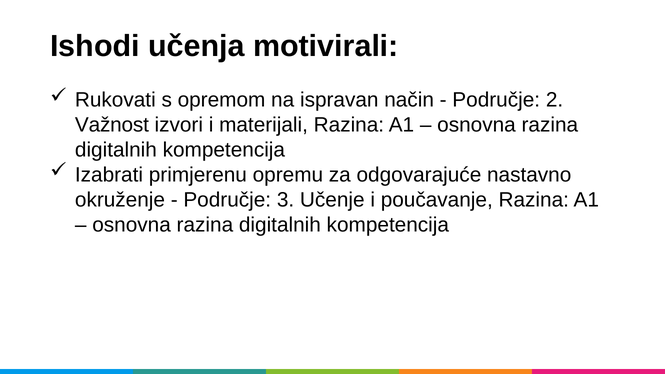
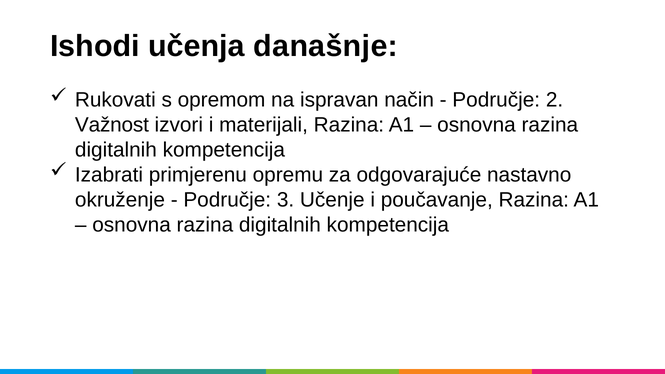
motivirali: motivirali -> današnje
